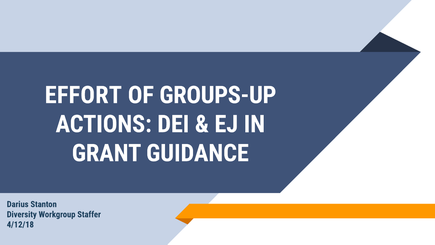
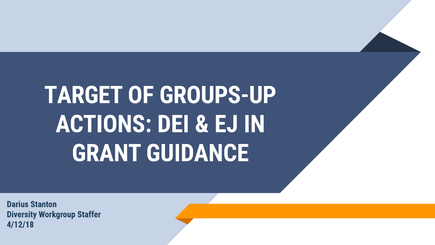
EFFORT: EFFORT -> TARGET
